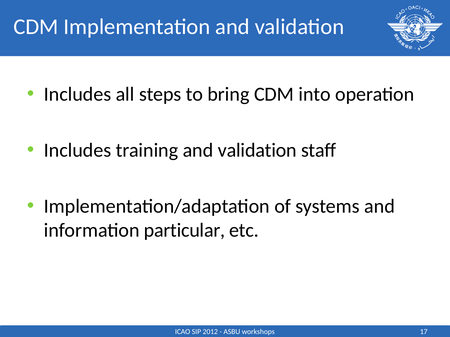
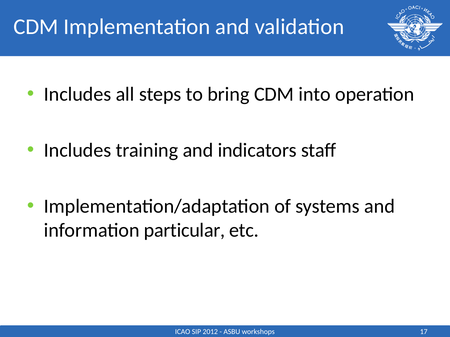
training and validation: validation -> indicators
